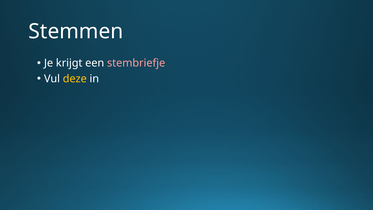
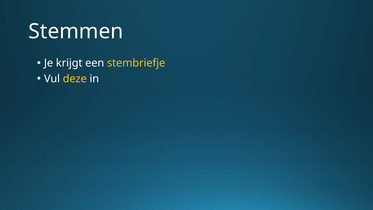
stembriefje colour: pink -> yellow
